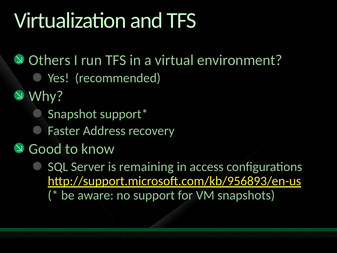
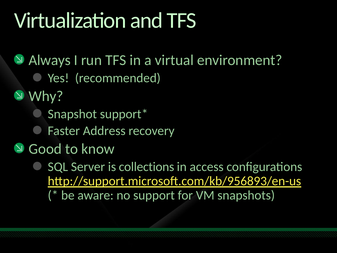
Others: Others -> Always
remaining: remaining -> collections
